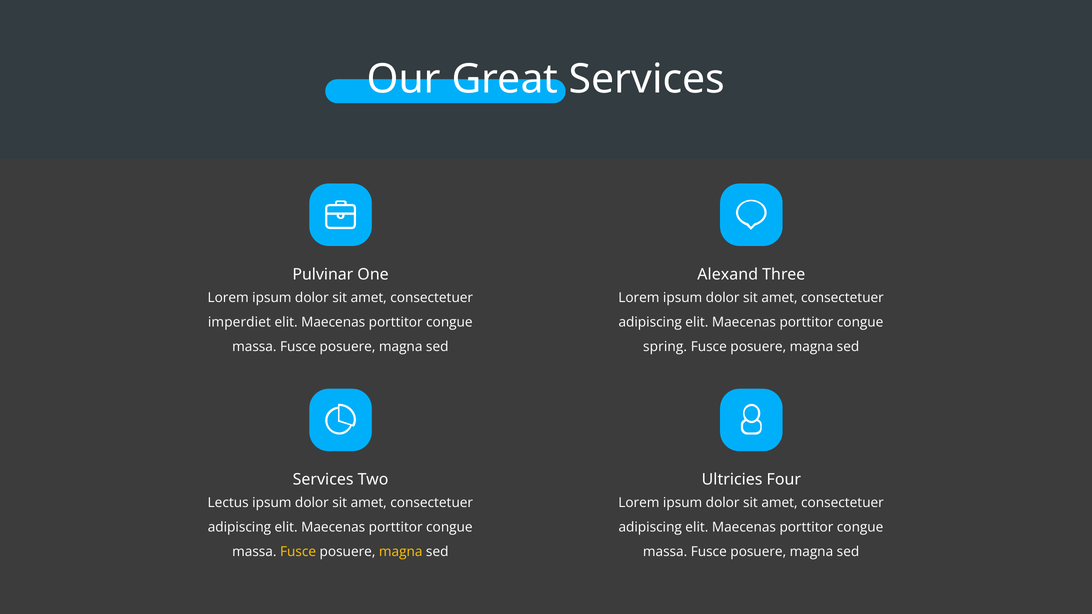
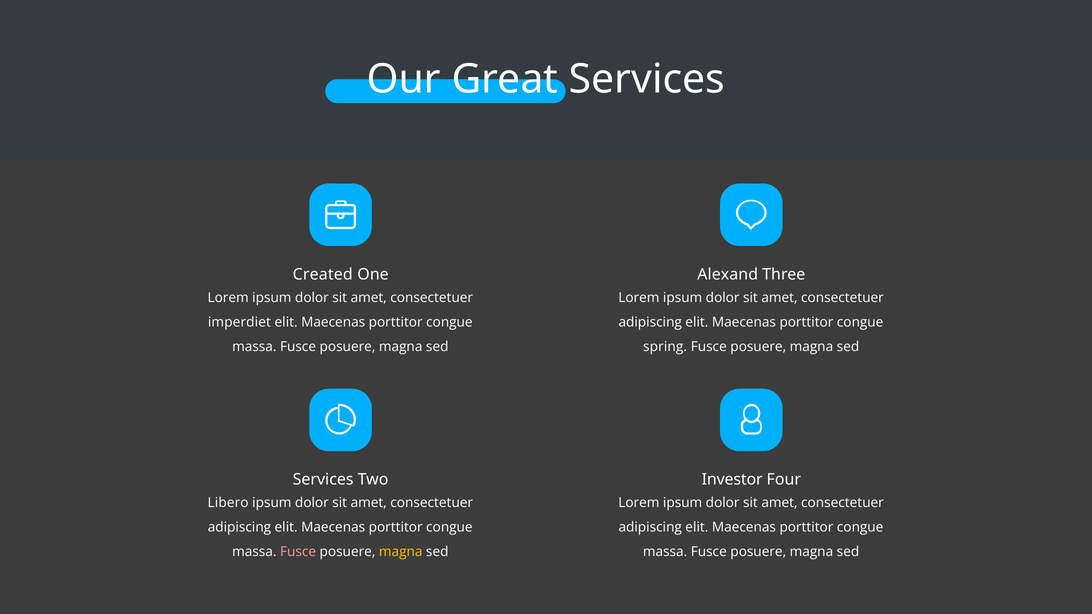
Pulvinar: Pulvinar -> Created
Ultricies: Ultricies -> Investor
Lectus: Lectus -> Libero
Fusce at (298, 552) colour: yellow -> pink
